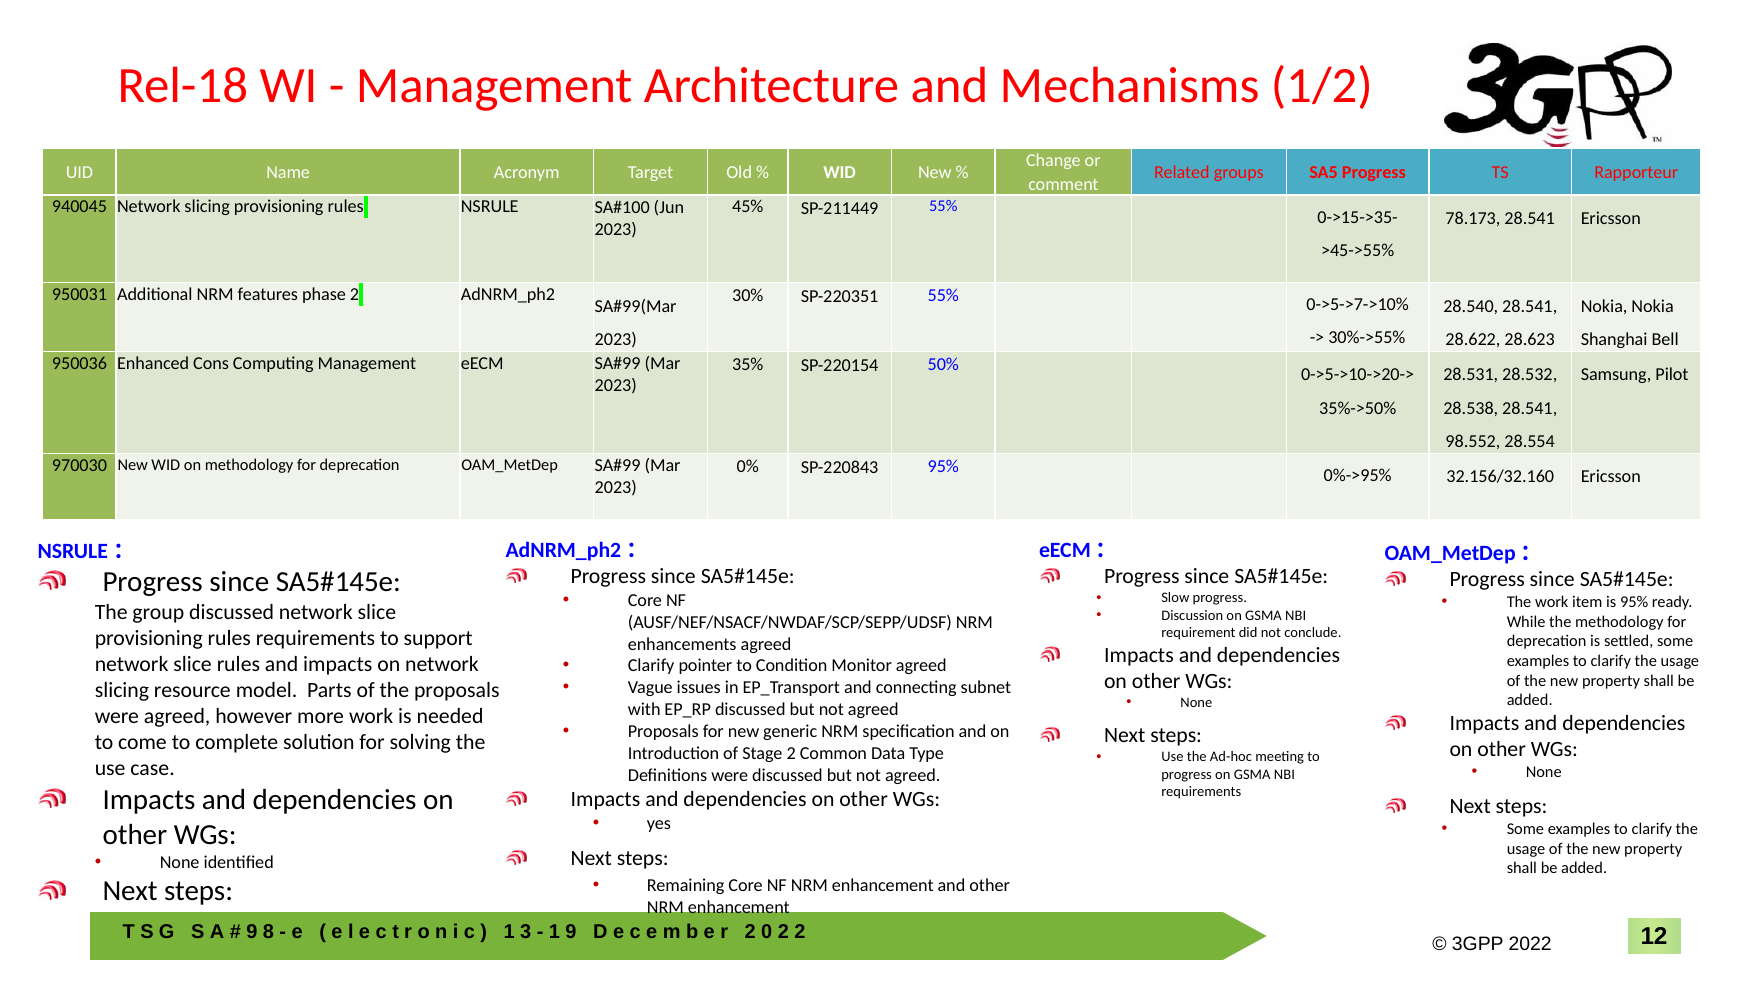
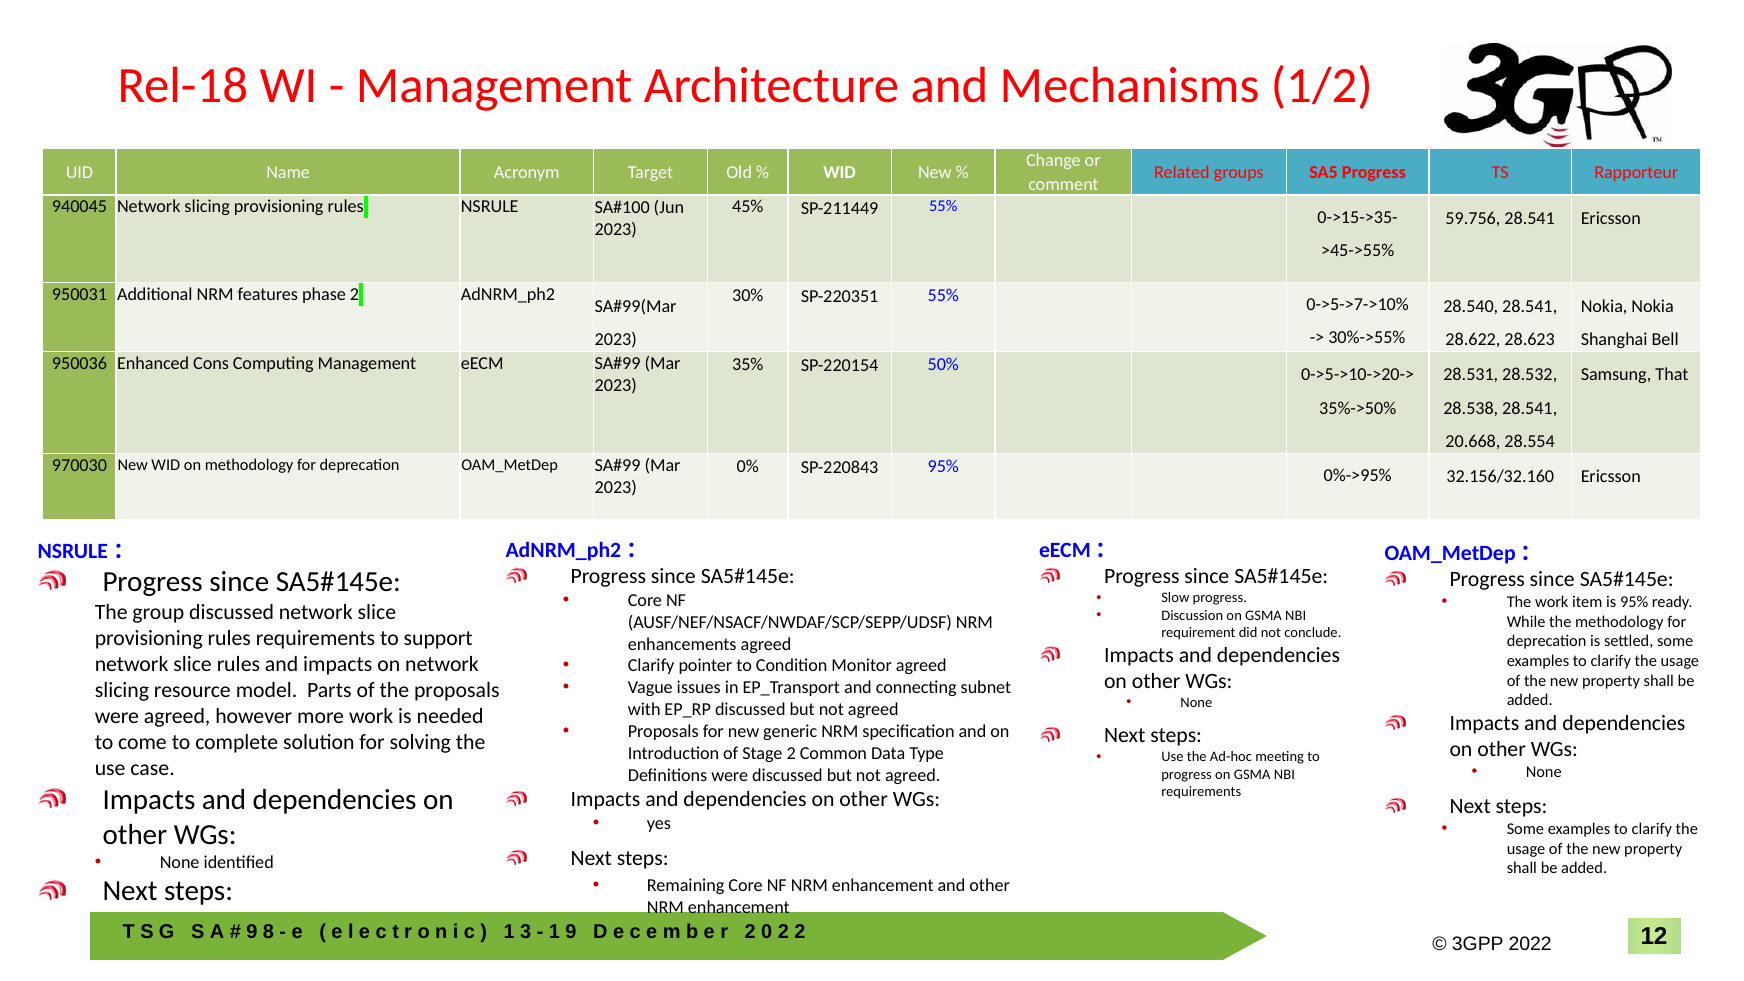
78.173: 78.173 -> 59.756
Pilot: Pilot -> That
98.552: 98.552 -> 20.668
